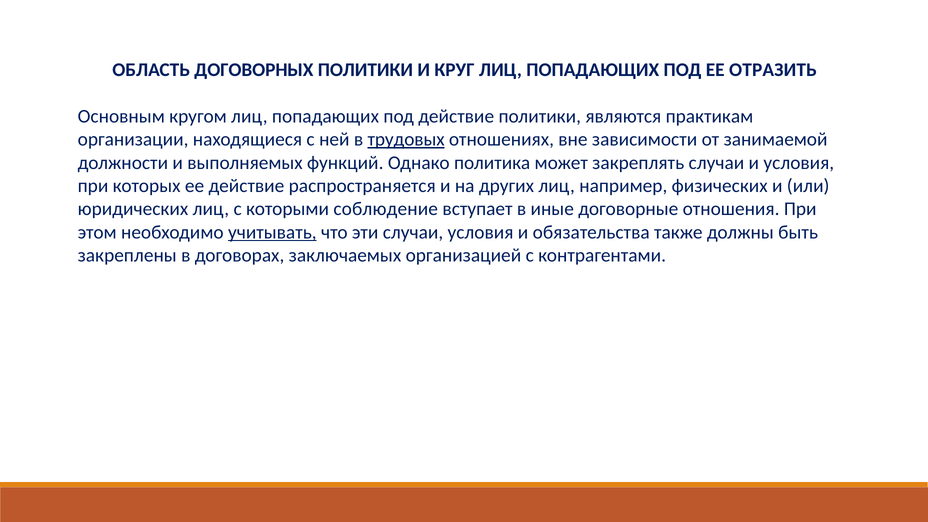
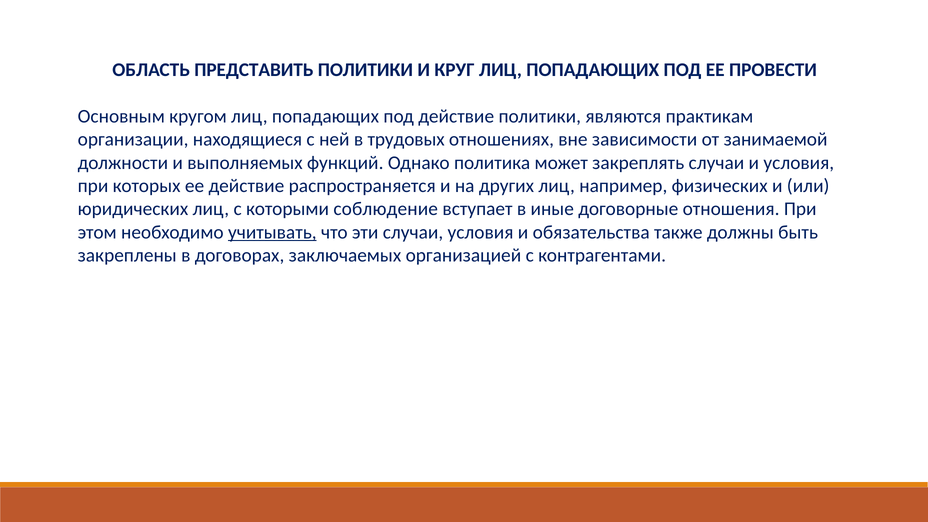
ДОГОВОРНЫХ: ДОГОВОРНЫХ -> ПРЕДСТАВИТЬ
ОТРАЗИТЬ: ОТРАЗИТЬ -> ПРОВЕСТИ
трудовых underline: present -> none
